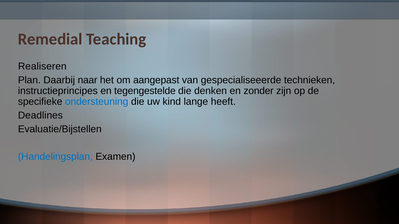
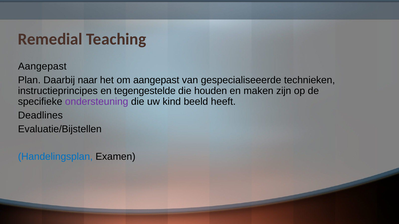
Realiseren at (42, 67): Realiseren -> Aangepast
denken: denken -> houden
zonder: zonder -> maken
ondersteuning colour: blue -> purple
lange: lange -> beeld
